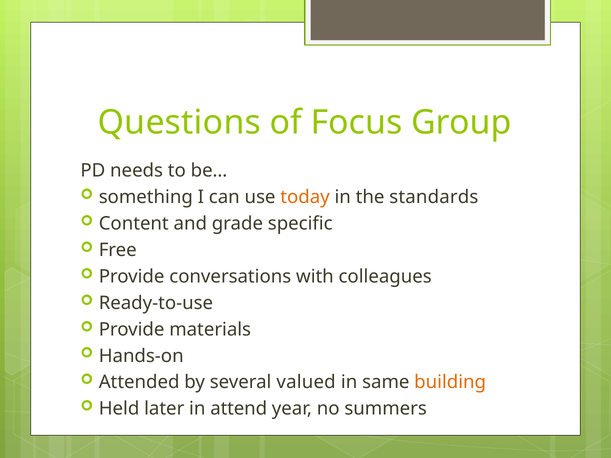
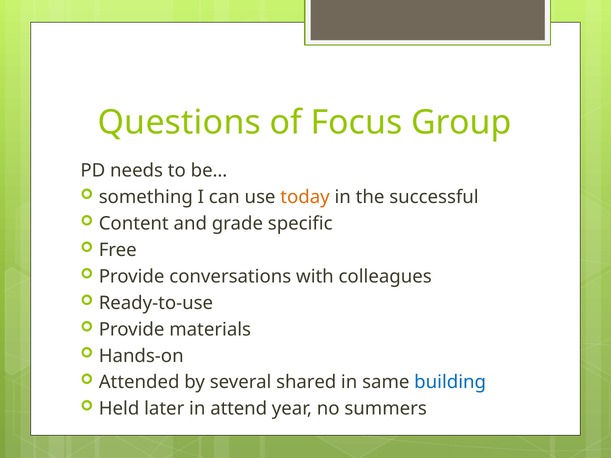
standards: standards -> successful
valued: valued -> shared
building colour: orange -> blue
